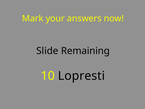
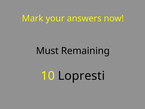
Slide: Slide -> Must
